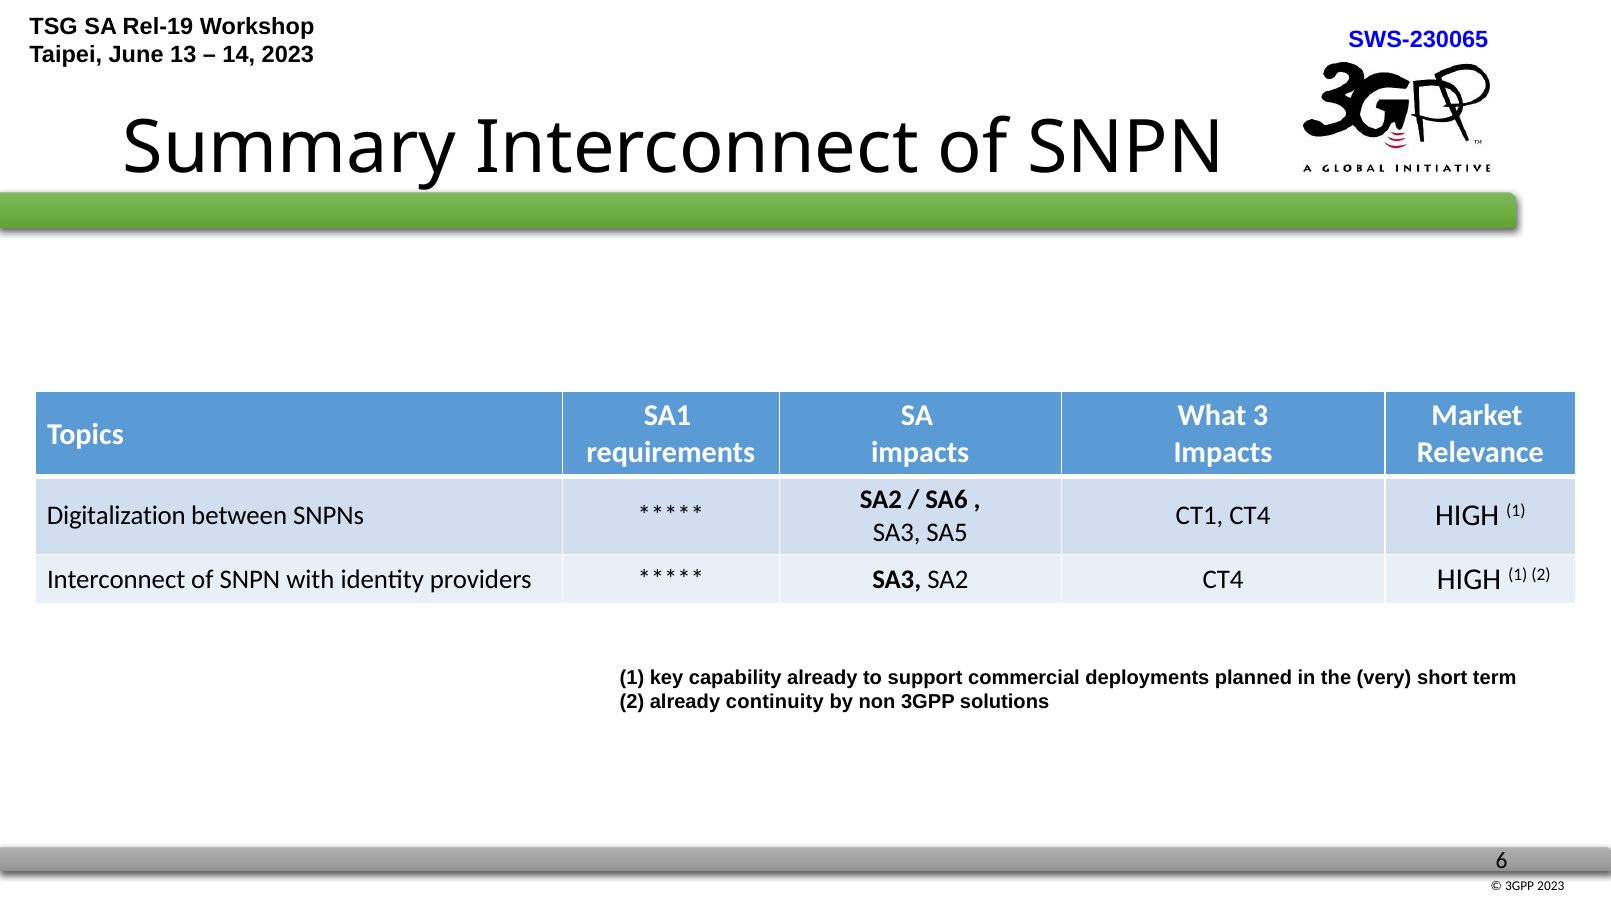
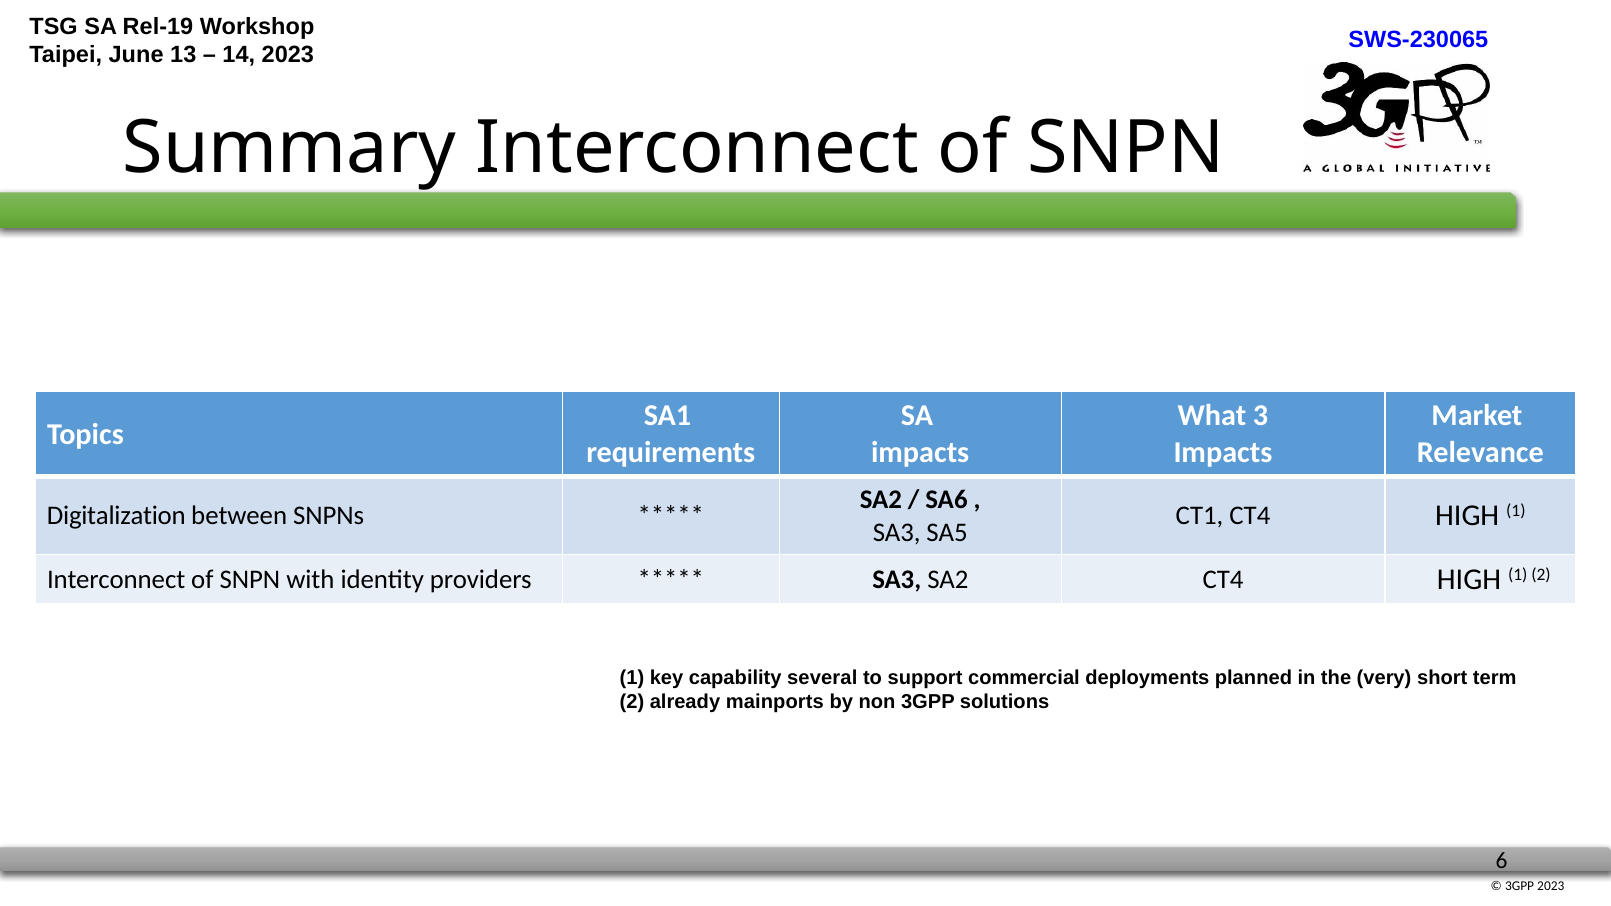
capability already: already -> several
continuity: continuity -> mainports
